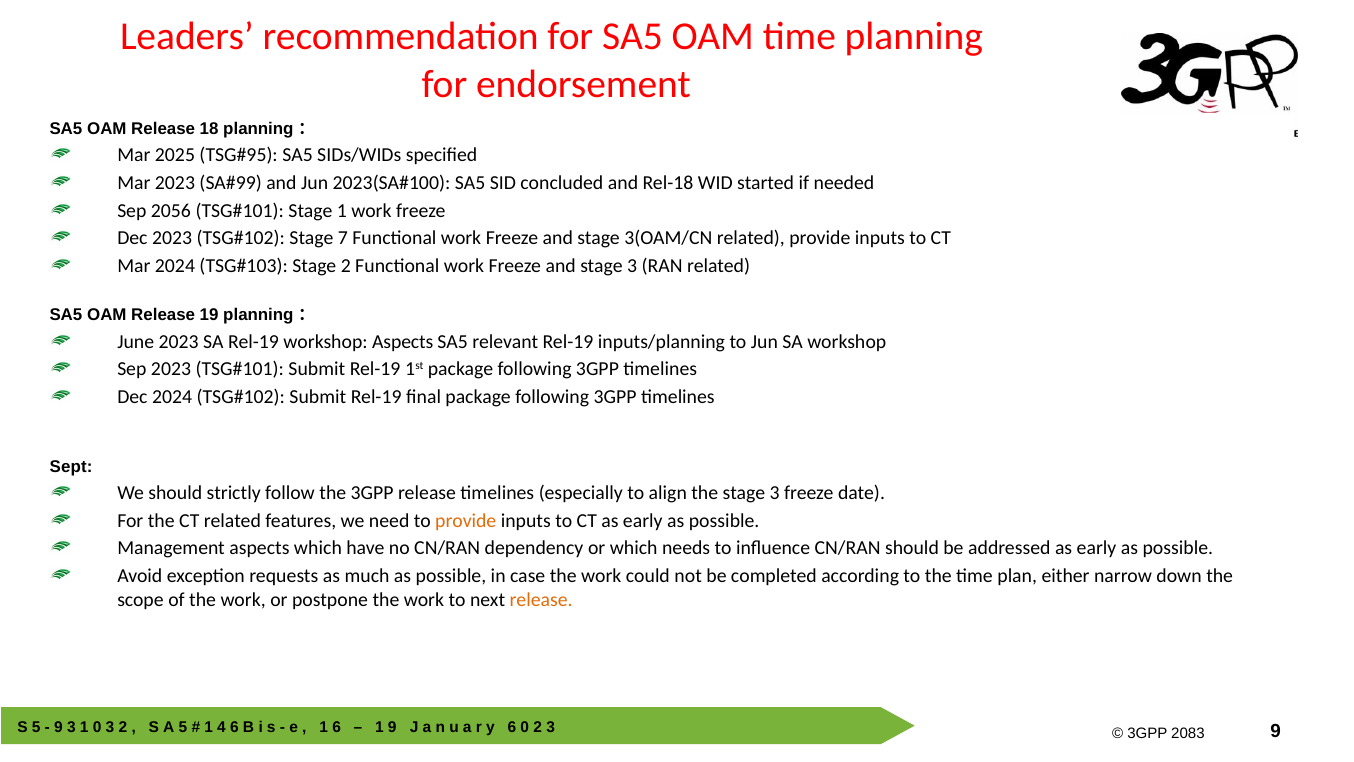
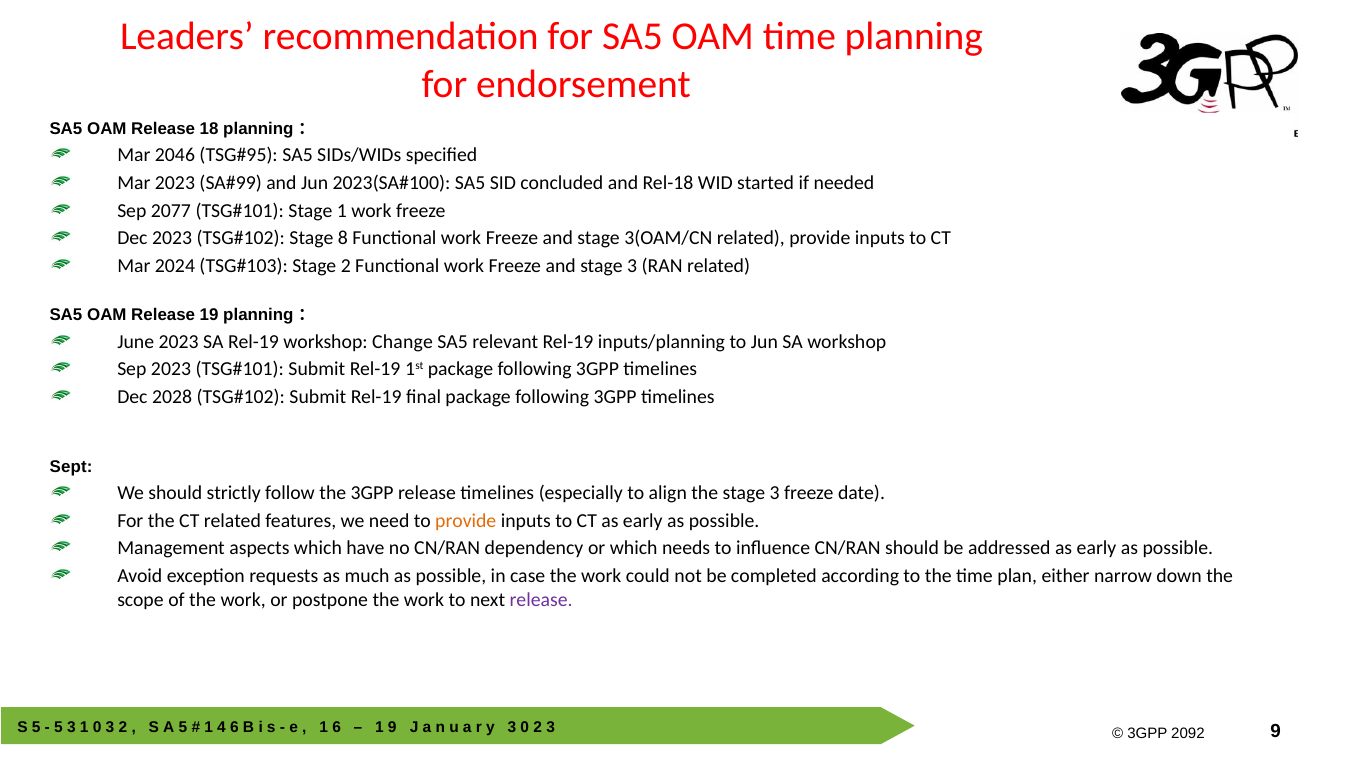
2025: 2025 -> 2046
2056: 2056 -> 2077
7: 7 -> 8
workshop Aspects: Aspects -> Change
Dec 2024: 2024 -> 2028
release at (541, 599) colour: orange -> purple
9 at (59, 727): 9 -> 5
6 at (512, 727): 6 -> 3
2083: 2083 -> 2092
